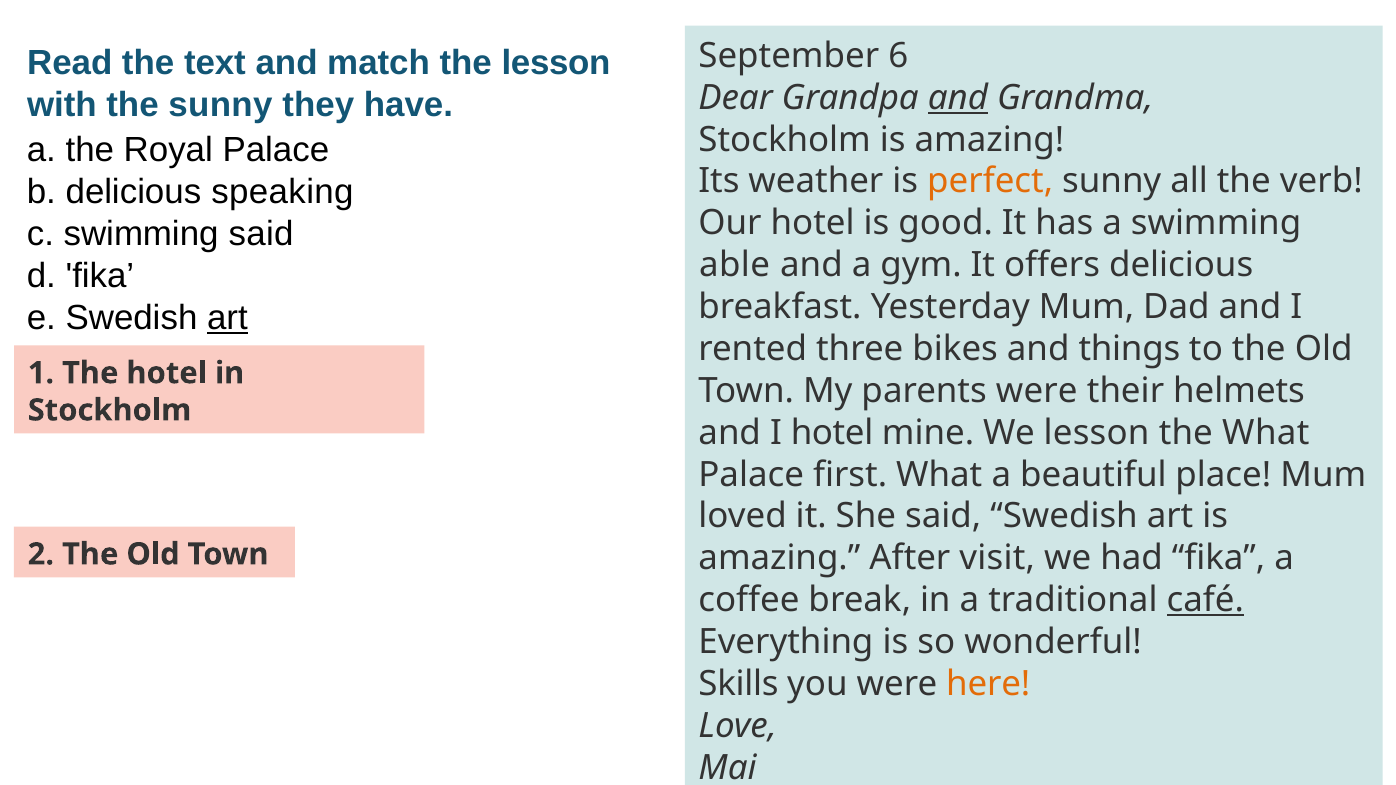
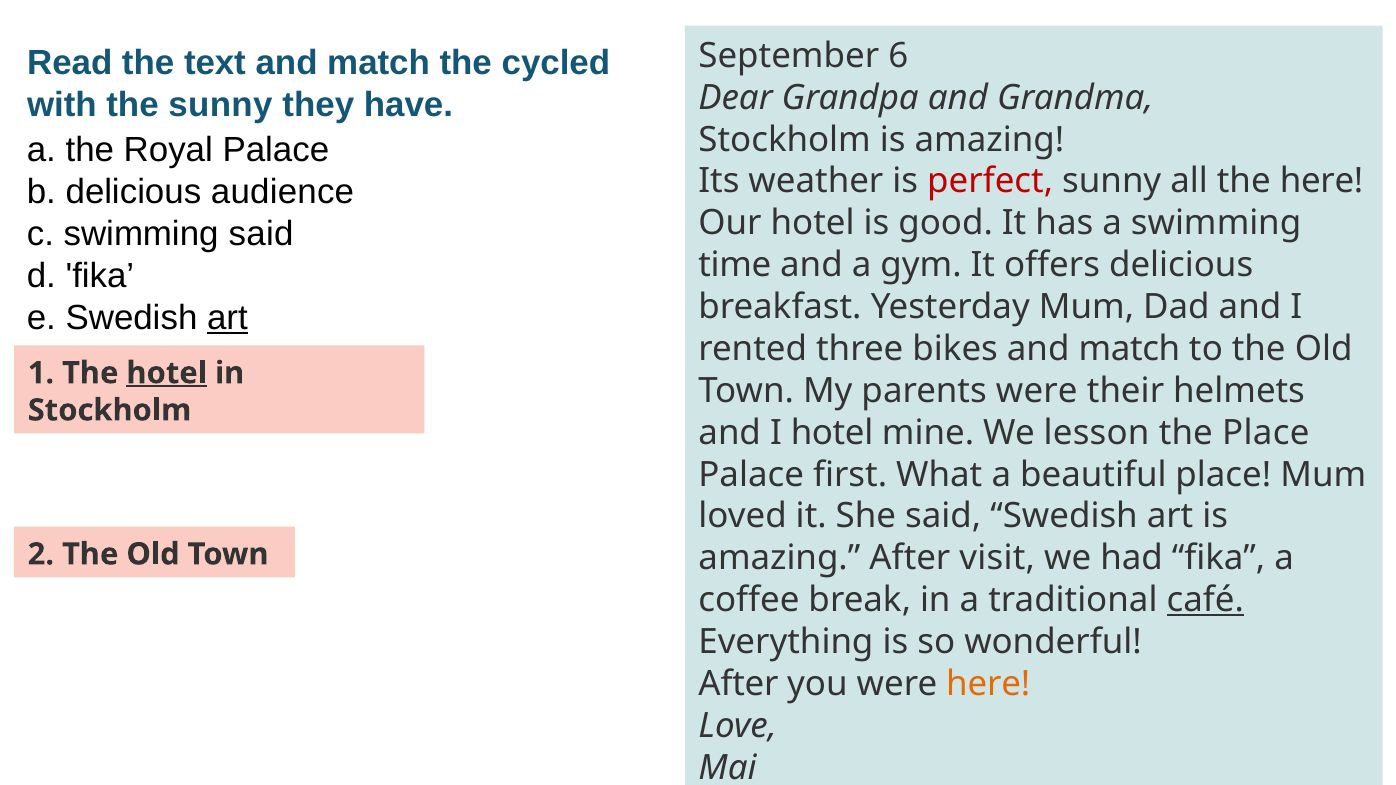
the lesson: lesson -> cycled
and at (958, 98) underline: present -> none
perfect colour: orange -> red
the verb: verb -> here
speaking: speaking -> audience
able: able -> time
bikes and things: things -> match
hotel at (167, 373) underline: none -> present
the What: What -> Place
Skills at (738, 684): Skills -> After
